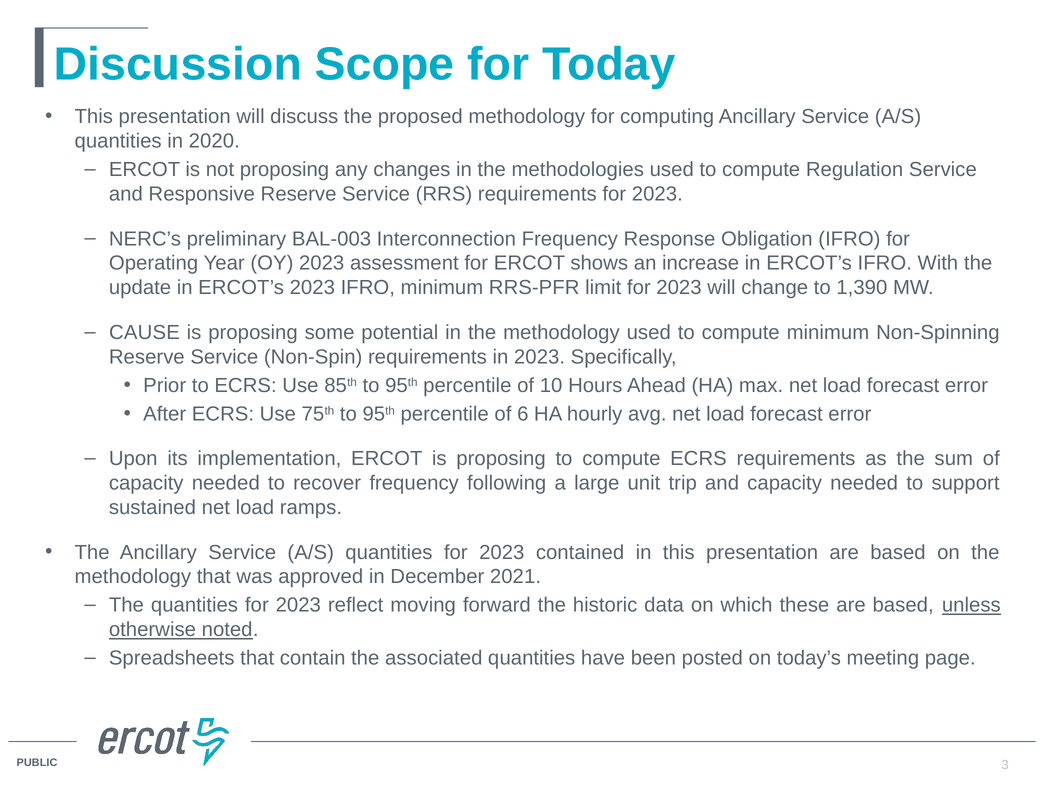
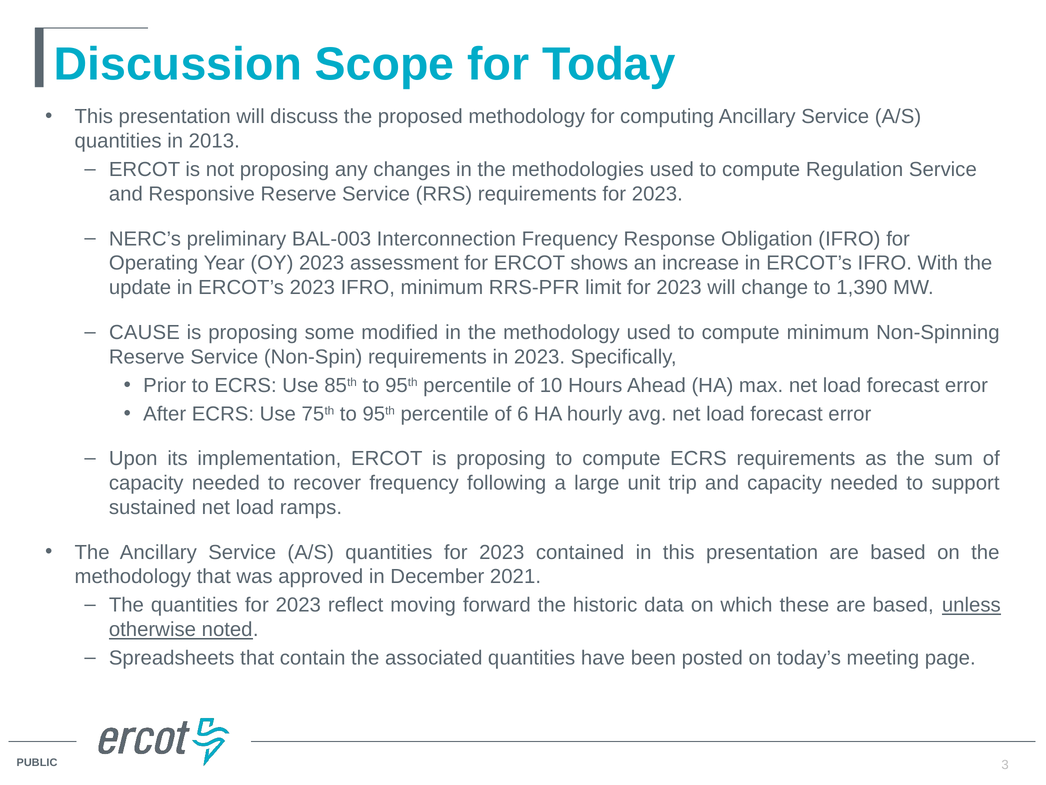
2020: 2020 -> 2013
potential: potential -> modified
